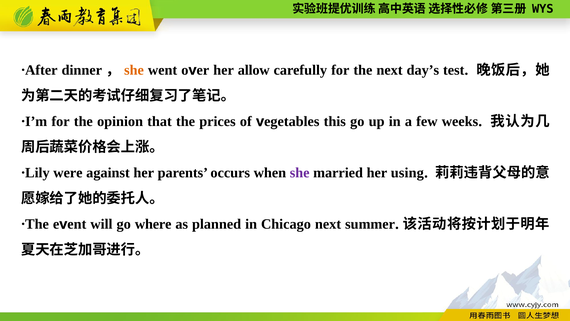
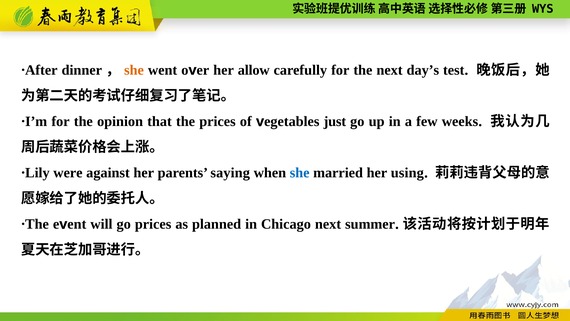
this: this -> just
occurs: occurs -> saying
she at (300, 173) colour: purple -> blue
go where: where -> prices
